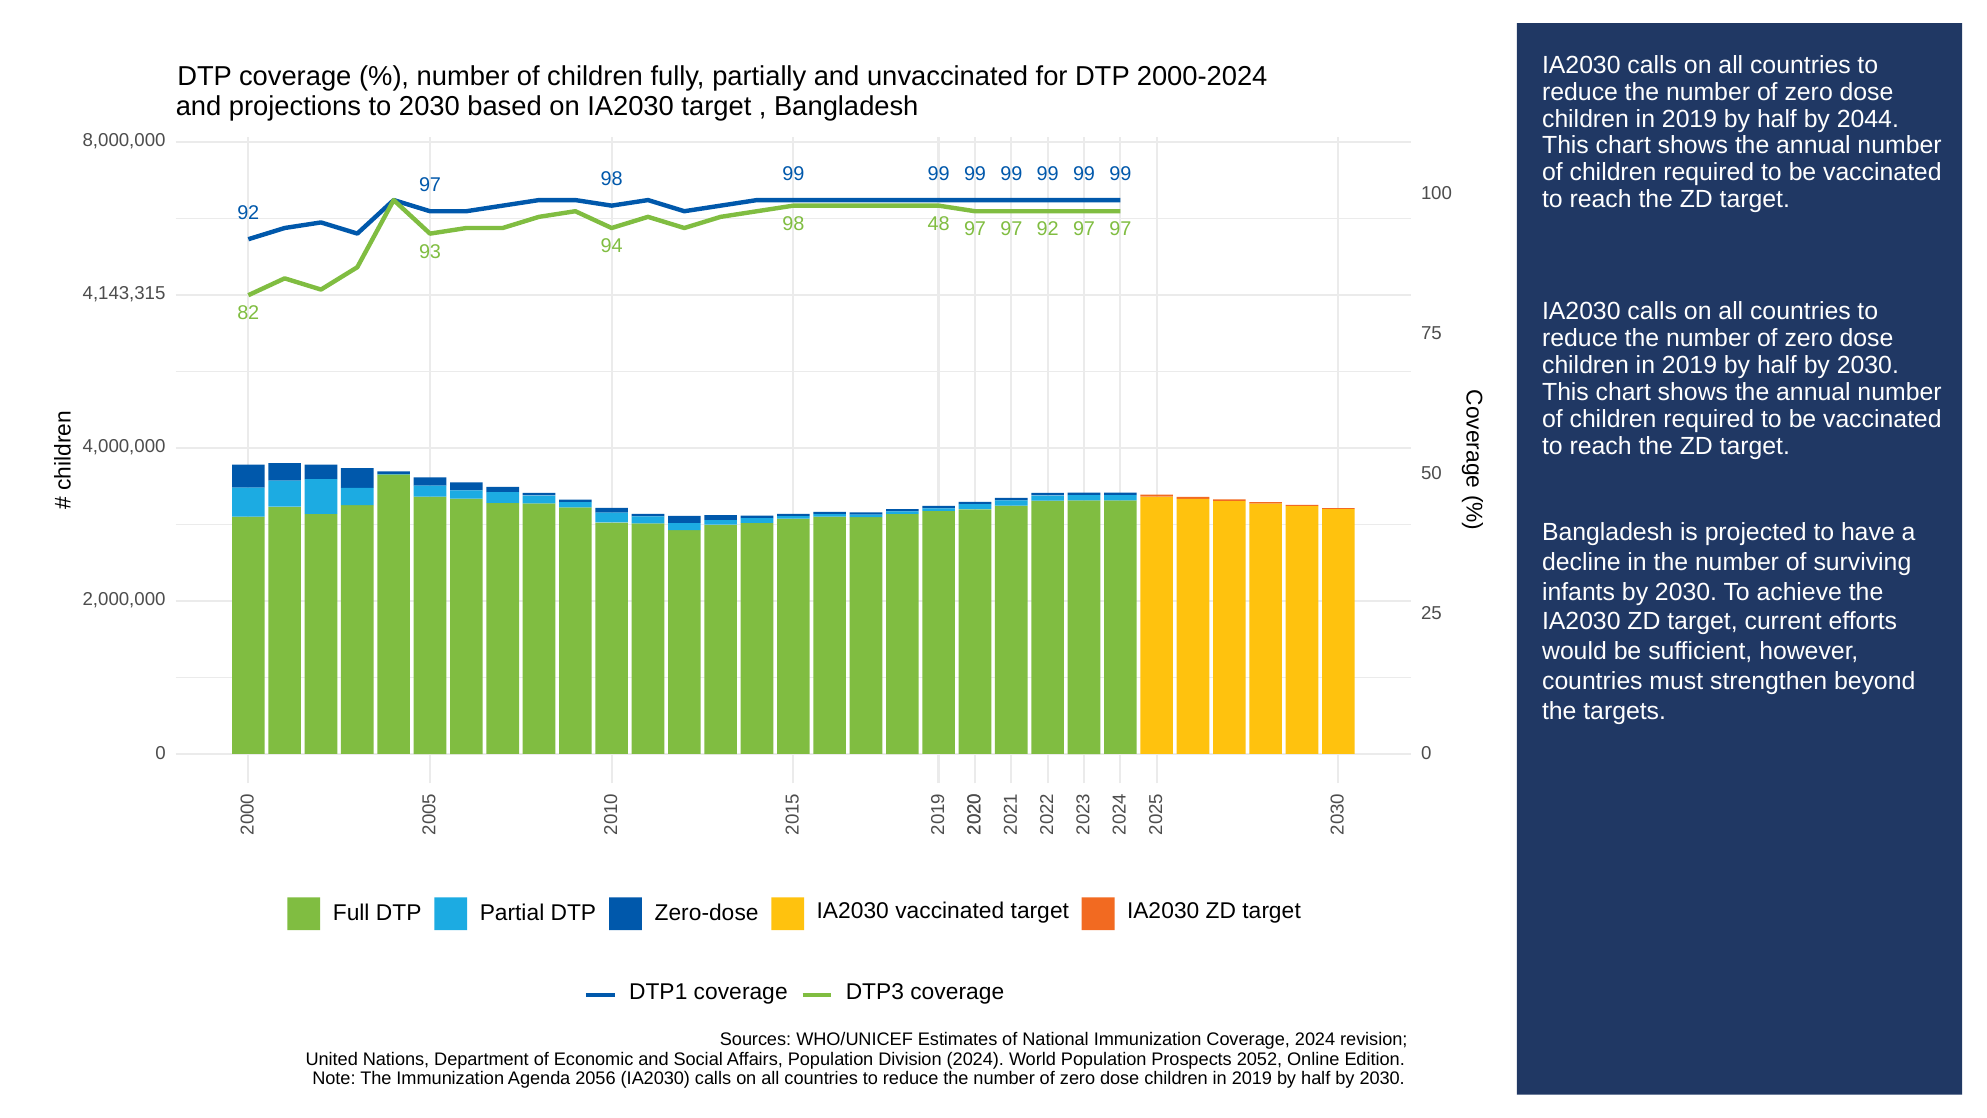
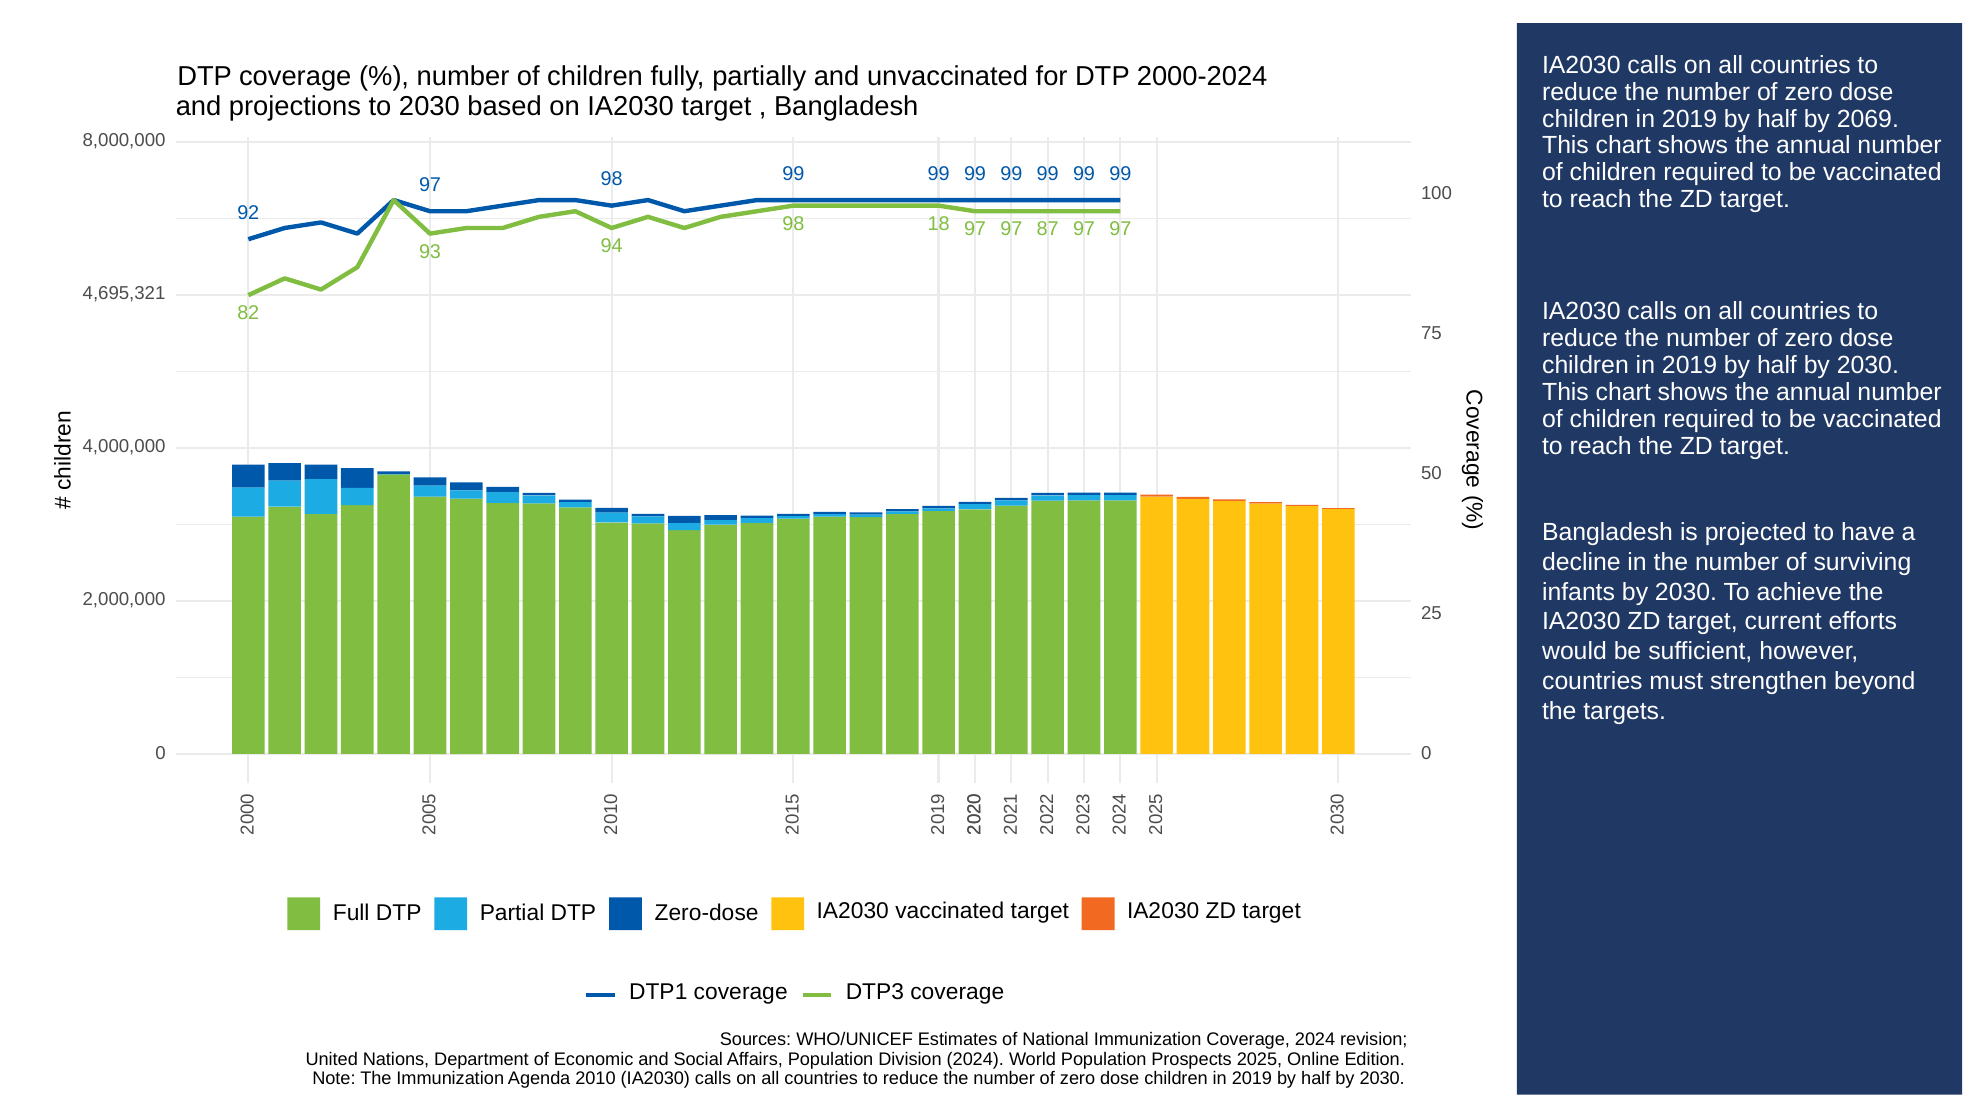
2044: 2044 -> 2069
48: 48 -> 18
97 92: 92 -> 87
4,143,315: 4,143,315 -> 4,695,321
2052: 2052 -> 2025
2056: 2056 -> 2010
